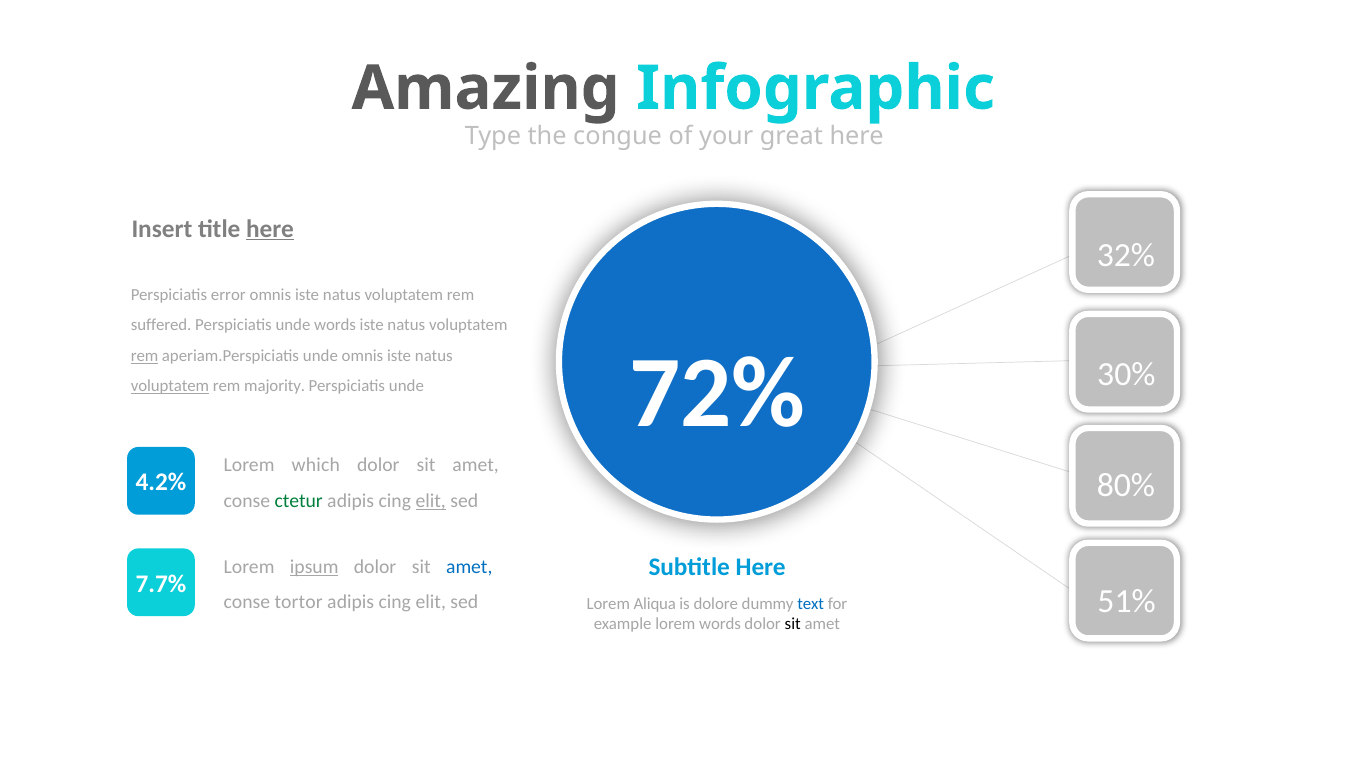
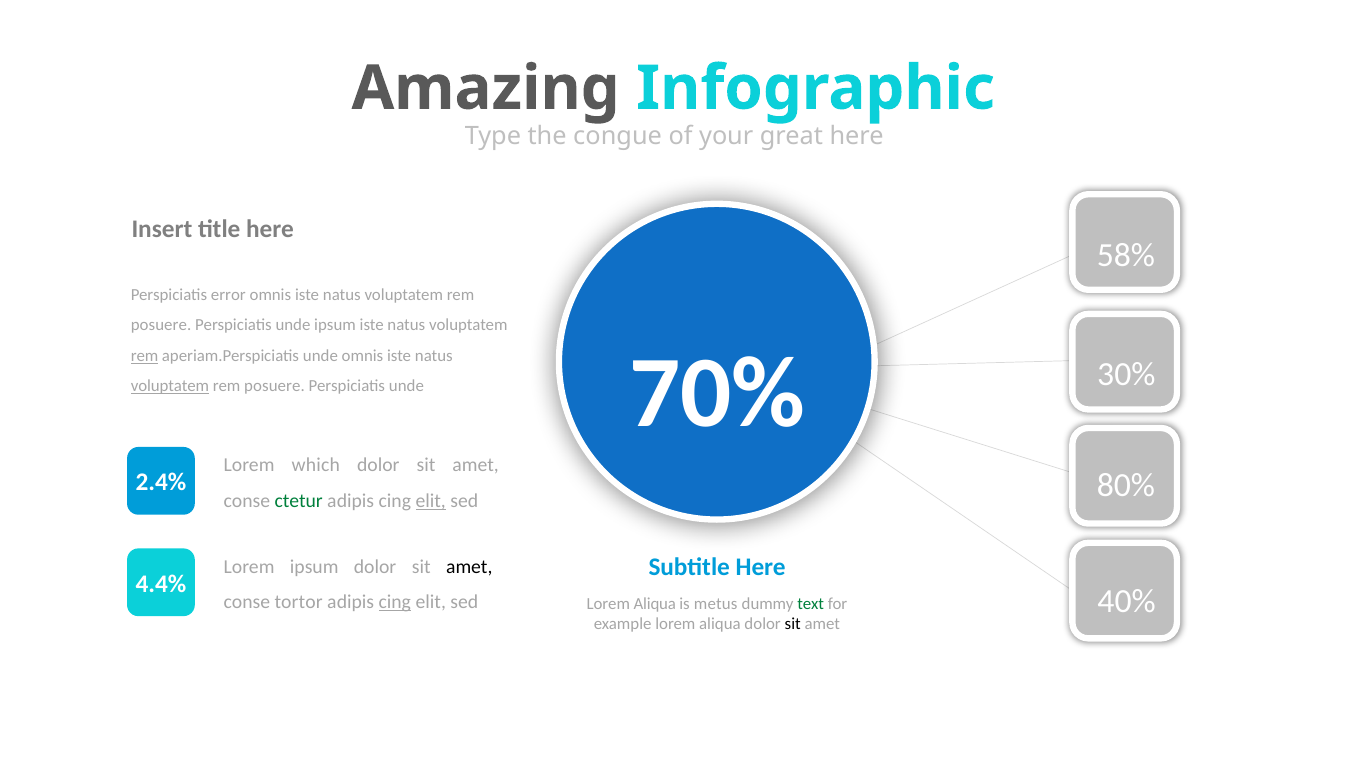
here at (270, 229) underline: present -> none
32%: 32% -> 58%
suffered at (161, 325): suffered -> posuere
unde words: words -> ipsum
72%: 72% -> 70%
majority at (275, 386): majority -> posuere
4.2%: 4.2% -> 2.4%
ipsum at (314, 567) underline: present -> none
amet at (469, 567) colour: blue -> black
7.7%: 7.7% -> 4.4%
51%: 51% -> 40%
cing at (395, 602) underline: none -> present
dolore: dolore -> metus
text colour: blue -> green
example lorem words: words -> aliqua
